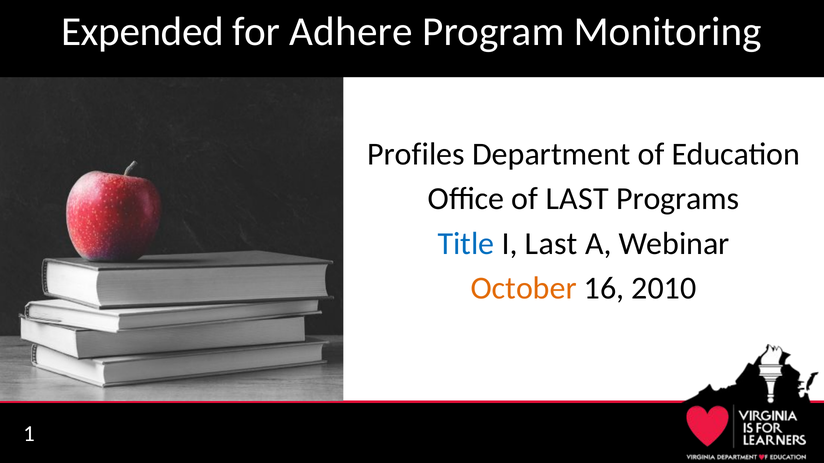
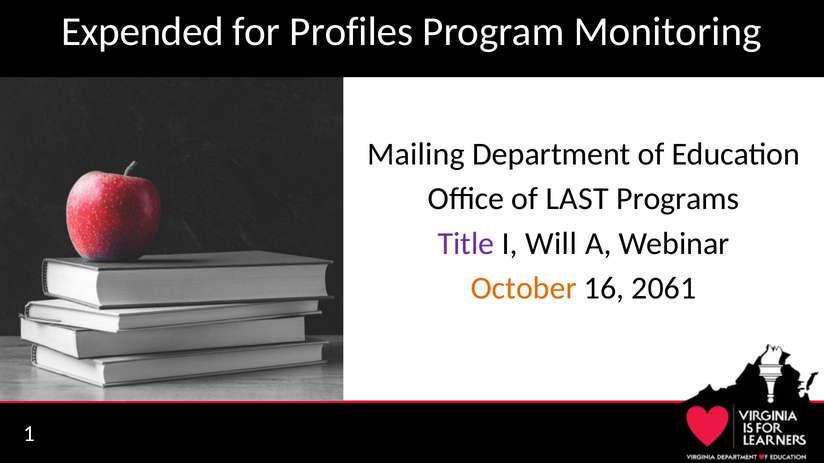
Adhere: Adhere -> Profiles
Profiles: Profiles -> Mailing
Title colour: blue -> purple
I Last: Last -> Will
2010: 2010 -> 2061
